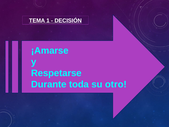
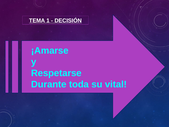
otro: otro -> vital
